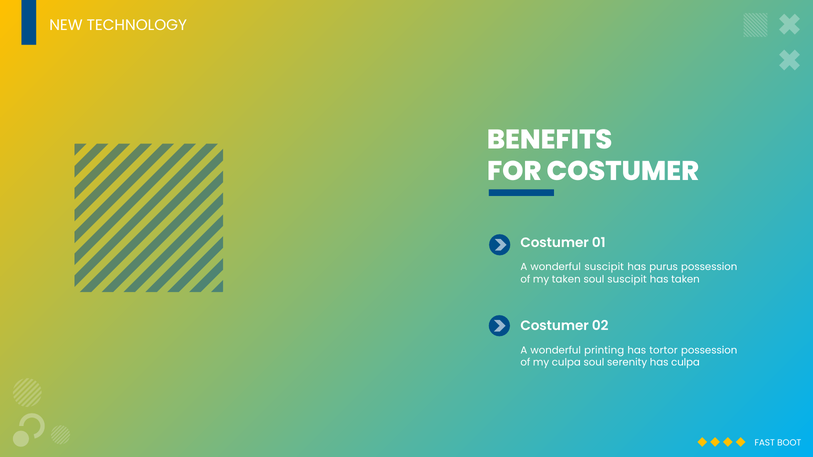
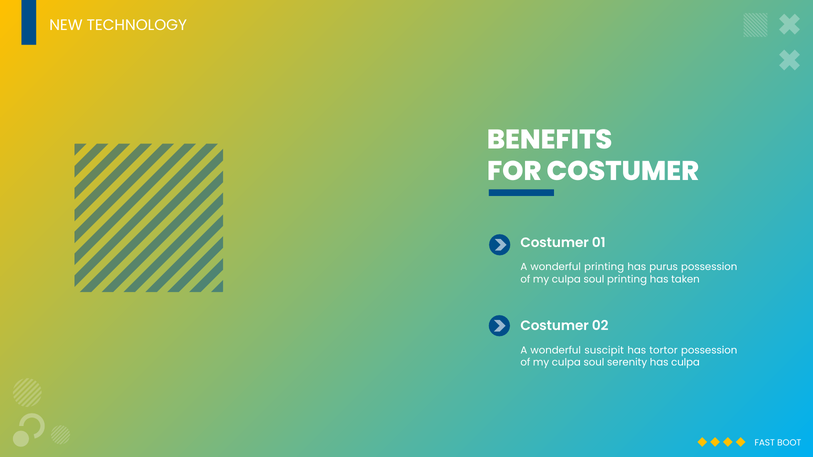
wonderful suscipit: suscipit -> printing
taken at (566, 279): taken -> culpa
soul suscipit: suscipit -> printing
printing: printing -> suscipit
